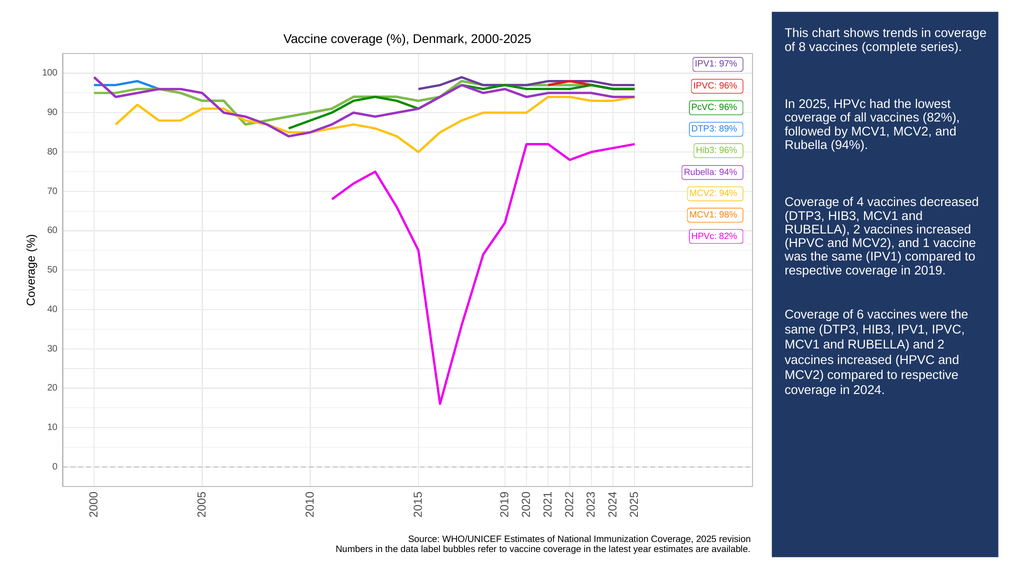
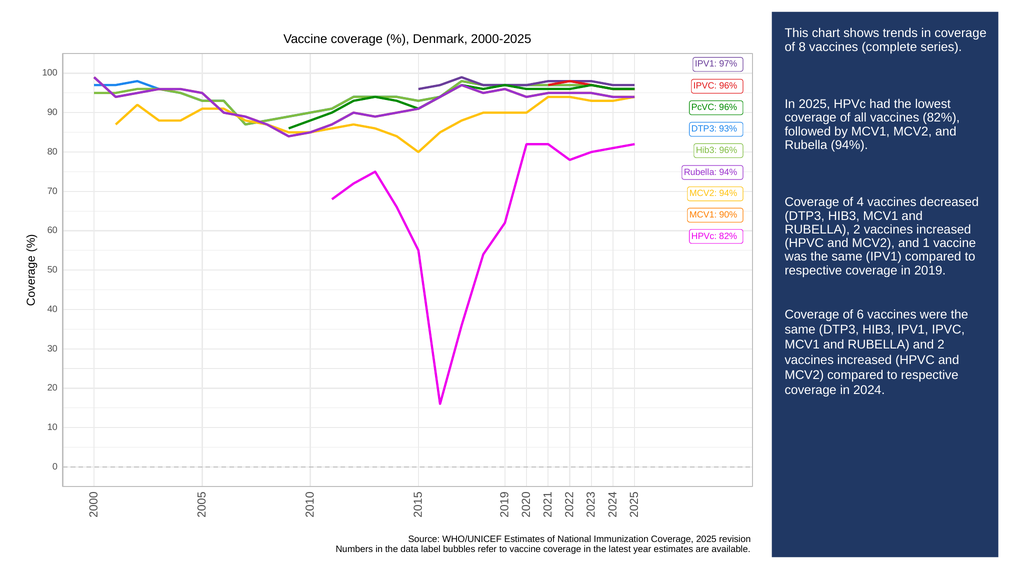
89%: 89% -> 93%
98%: 98% -> 90%
